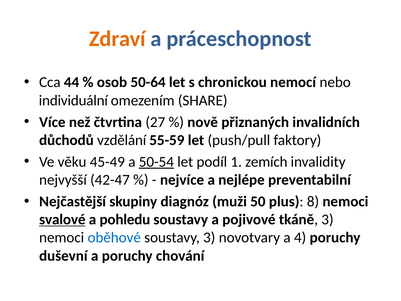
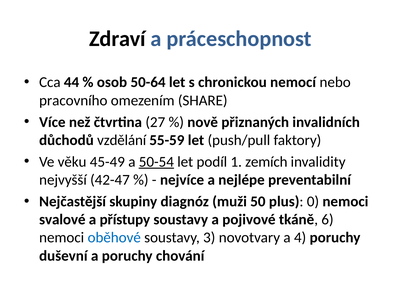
Zdraví colour: orange -> black
individuální: individuální -> pracovního
8: 8 -> 0
svalové underline: present -> none
pohledu: pohledu -> přístupy
tkáně 3: 3 -> 6
